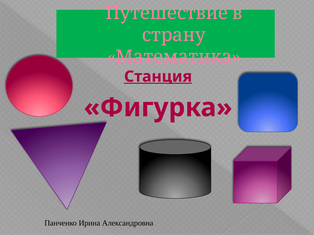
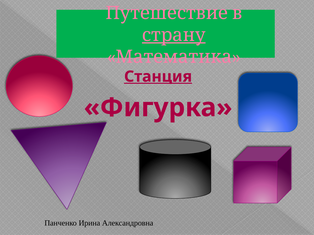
страну underline: none -> present
